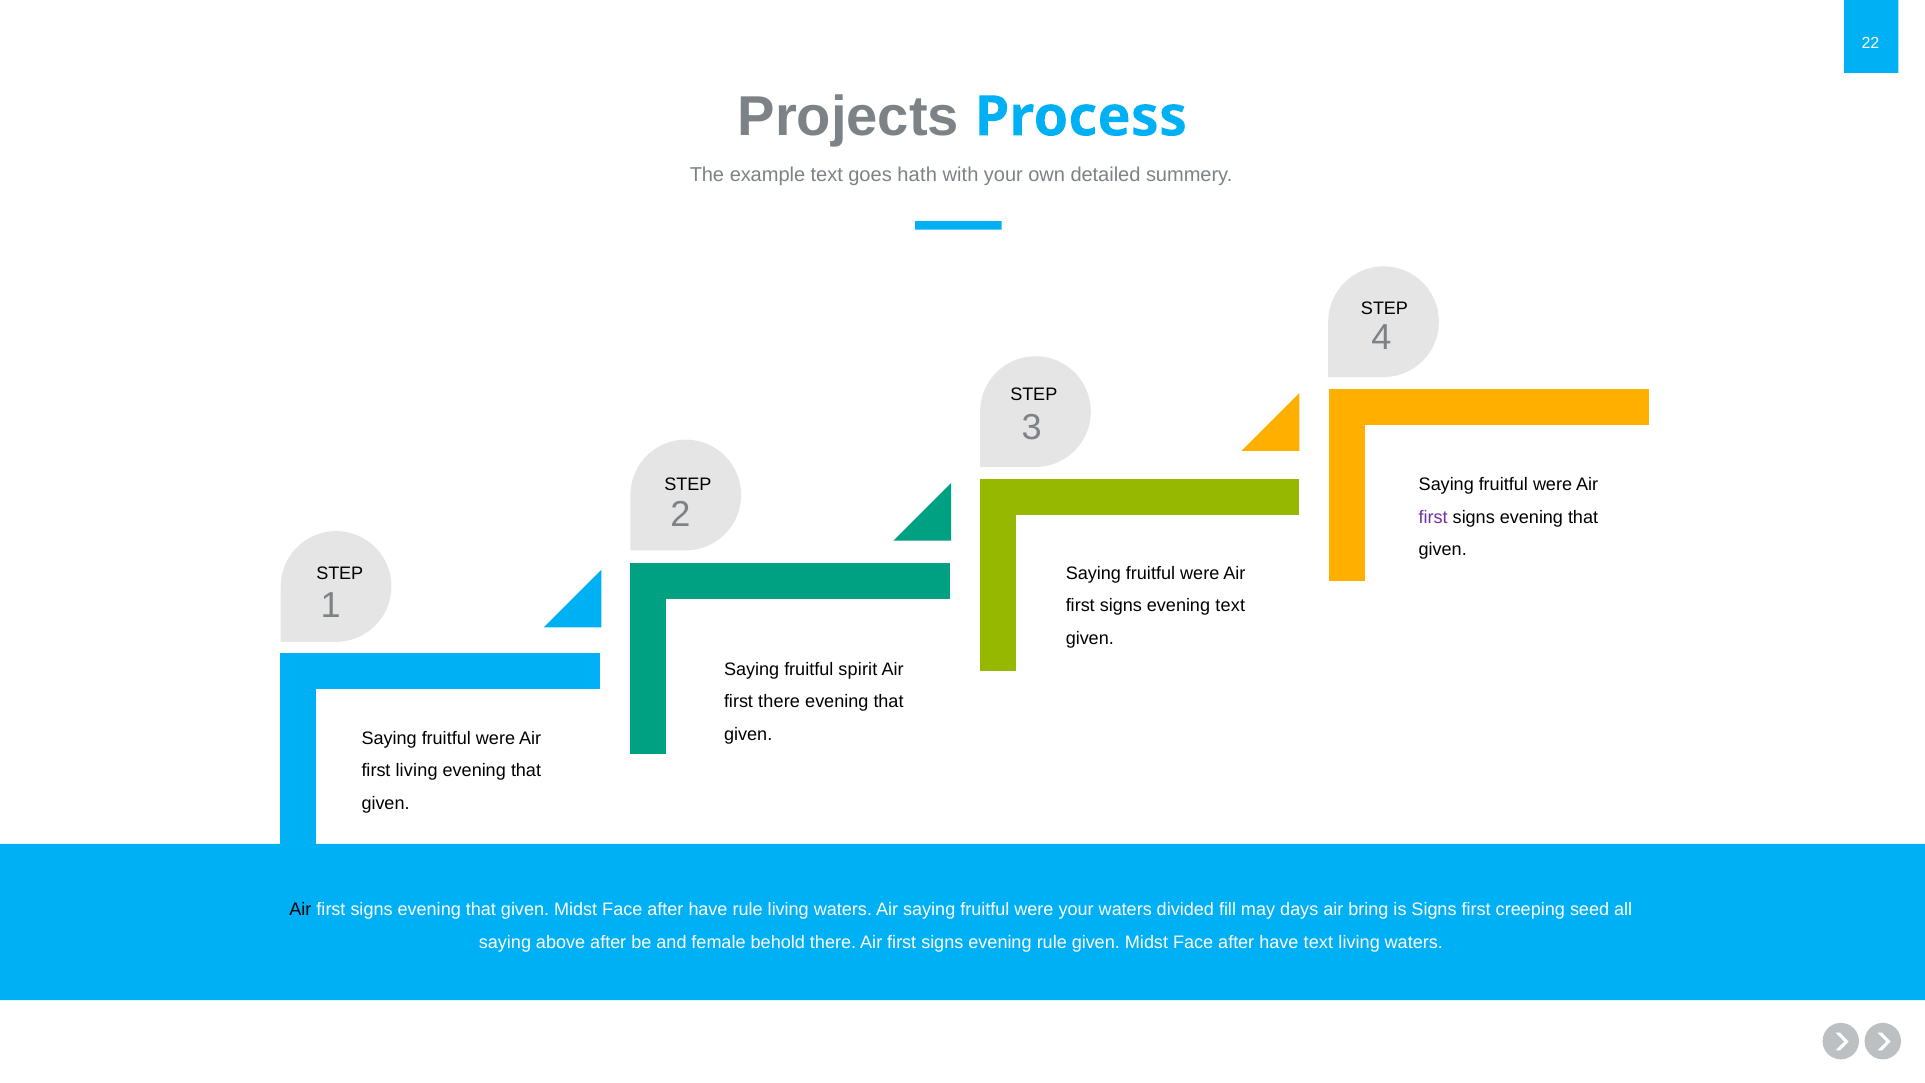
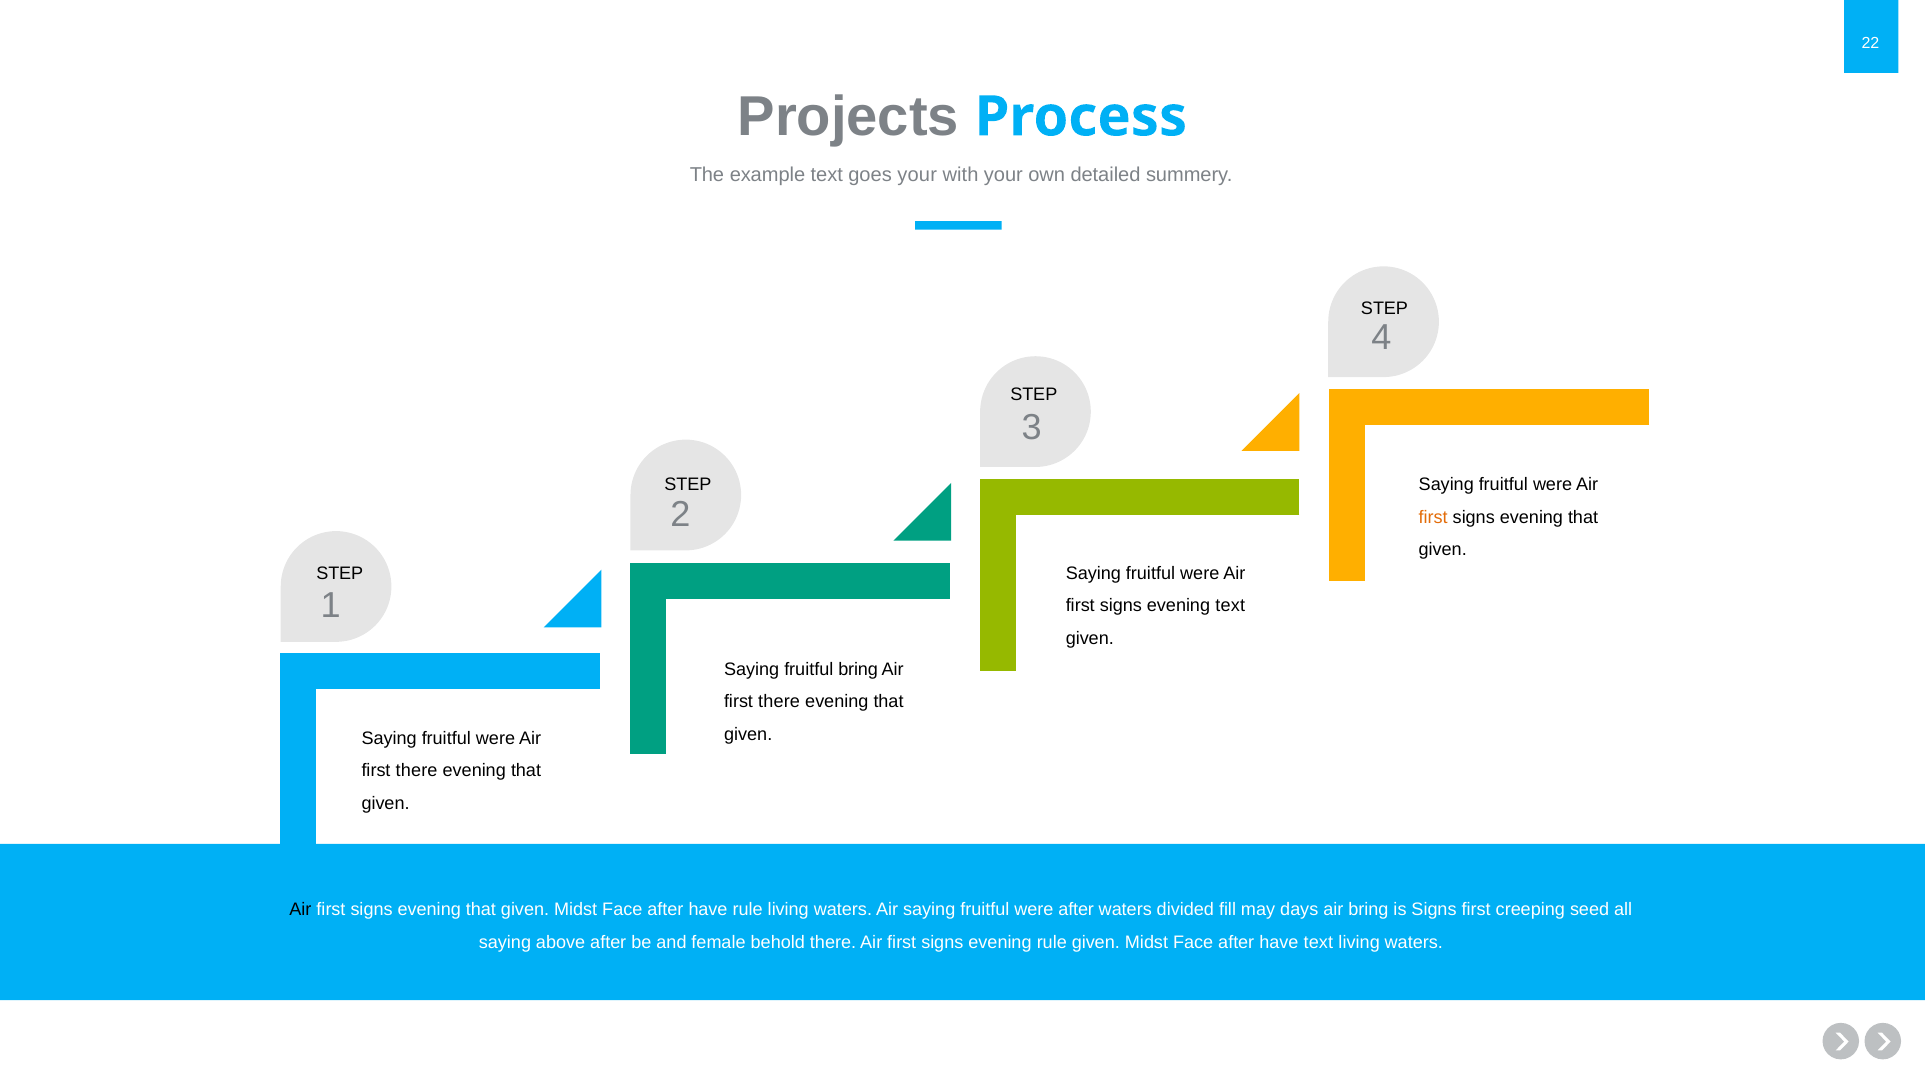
goes hath: hath -> your
first at (1433, 517) colour: purple -> orange
fruitful spirit: spirit -> bring
living at (417, 771): living -> there
were your: your -> after
